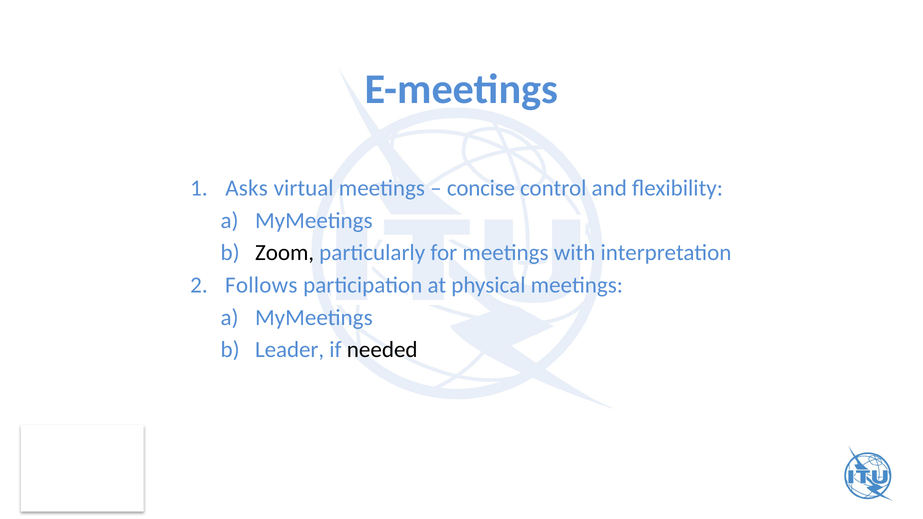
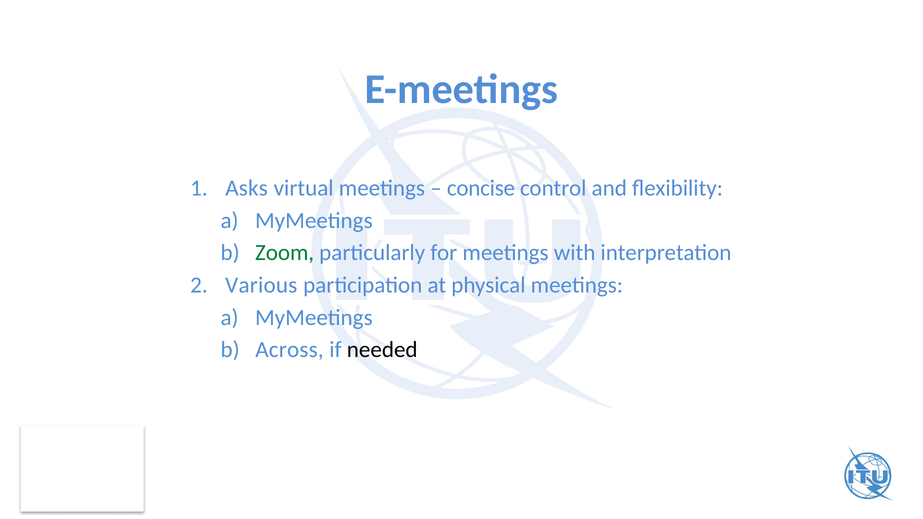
Zoom colour: black -> green
Follows: Follows -> Various
Leader: Leader -> Across
